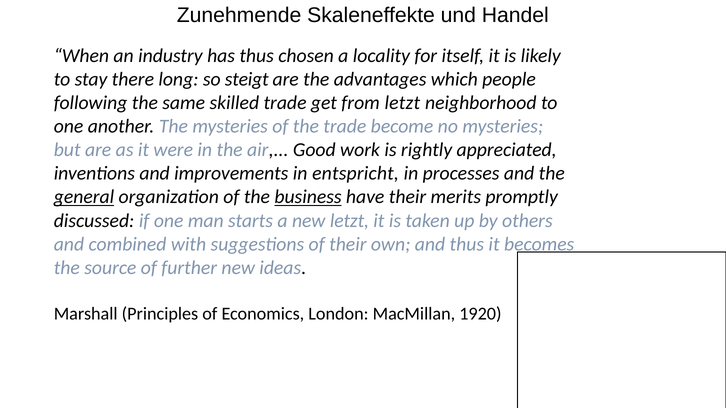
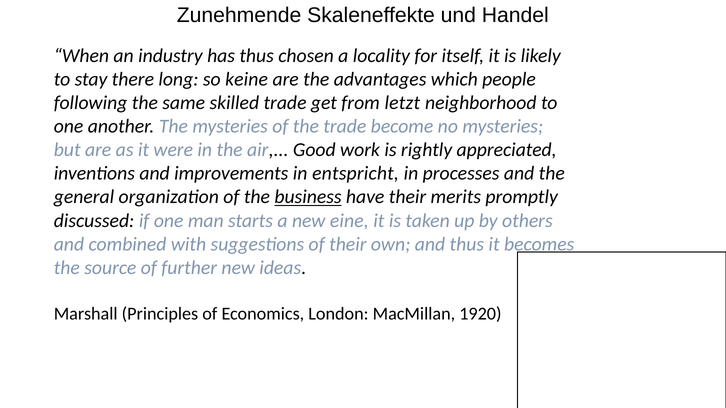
steigt: steigt -> keine
general underline: present -> none
new letzt: letzt -> eine
